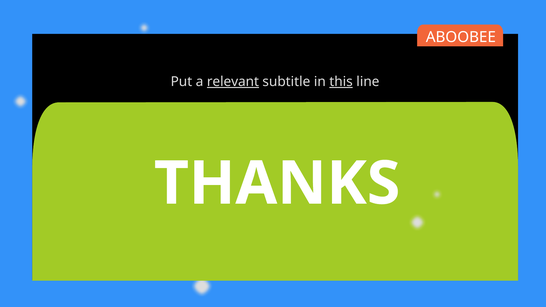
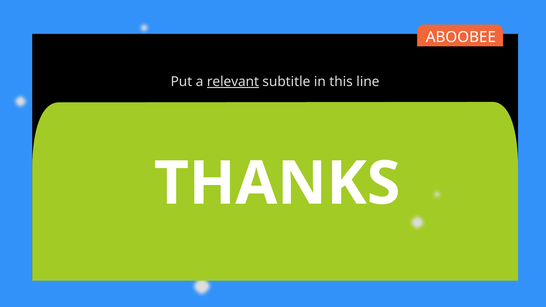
this underline: present -> none
